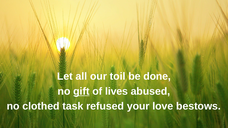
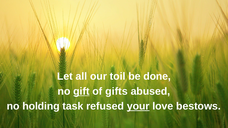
lives: lives -> gifts
clothed: clothed -> holding
your underline: none -> present
